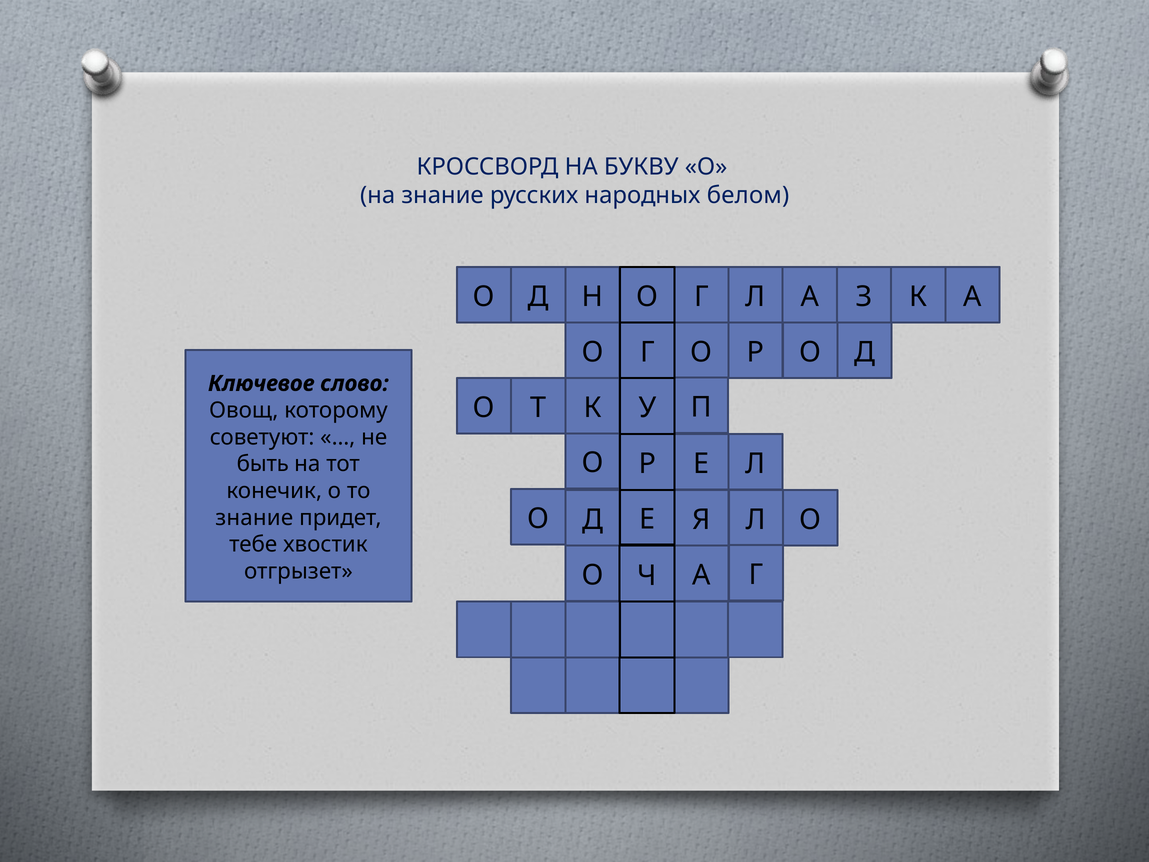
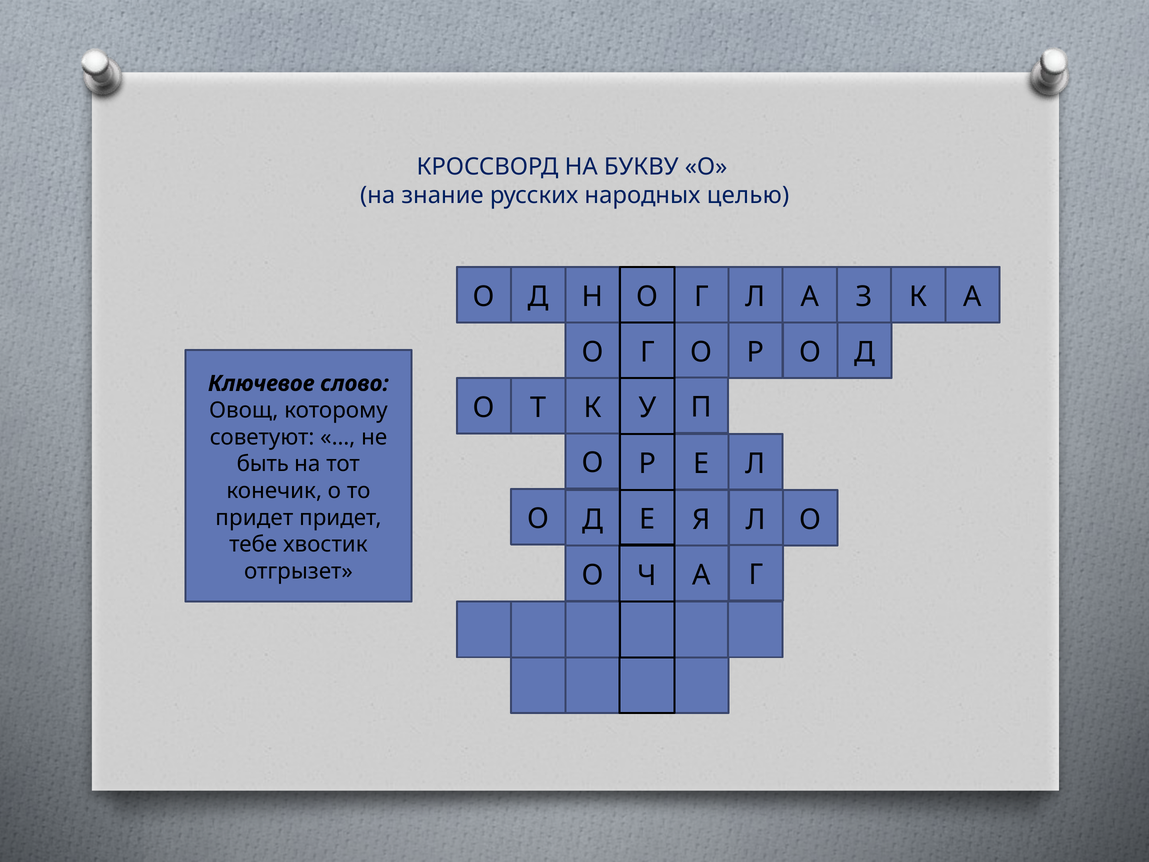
белом: белом -> целью
знание at (254, 518): знание -> придет
